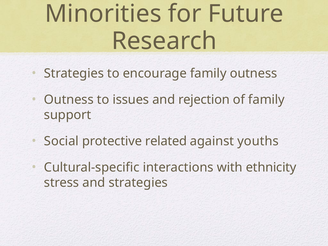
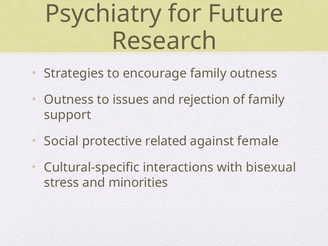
Minorities: Minorities -> Psychiatry
youths: youths -> female
ethnicity: ethnicity -> bisexual
and strategies: strategies -> minorities
